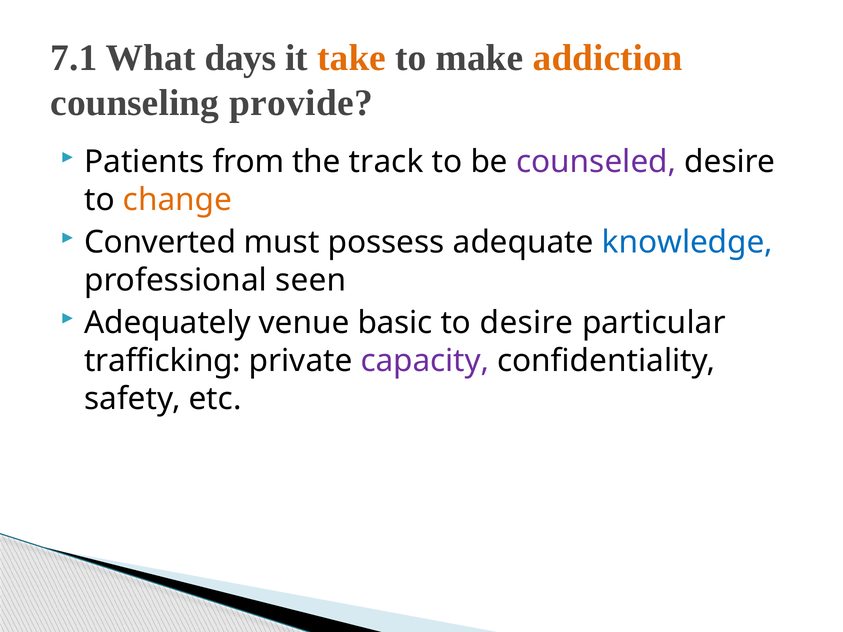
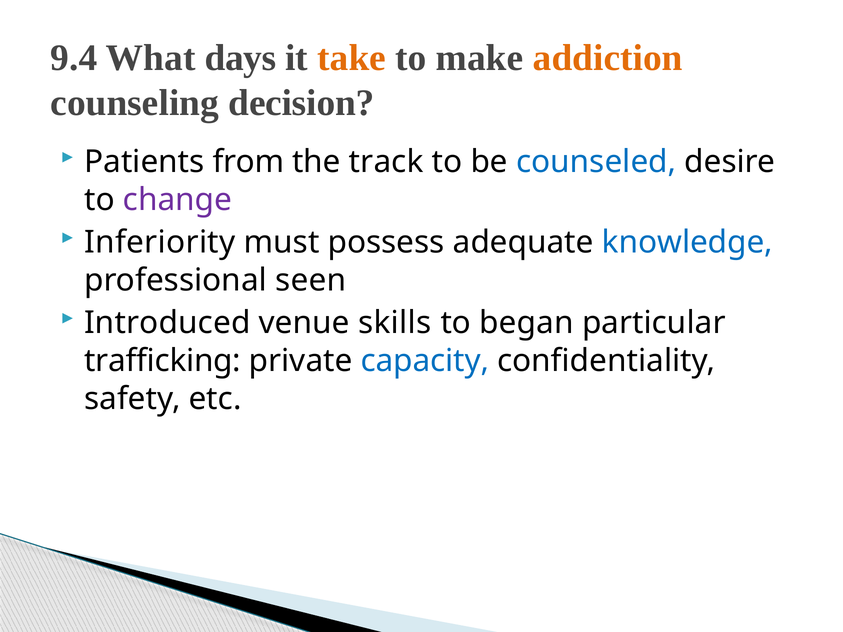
7.1: 7.1 -> 9.4
provide: provide -> decision
counseled colour: purple -> blue
change colour: orange -> purple
Converted: Converted -> Inferiority
Adequately: Adequately -> Introduced
basic: basic -> skills
to desire: desire -> began
capacity colour: purple -> blue
